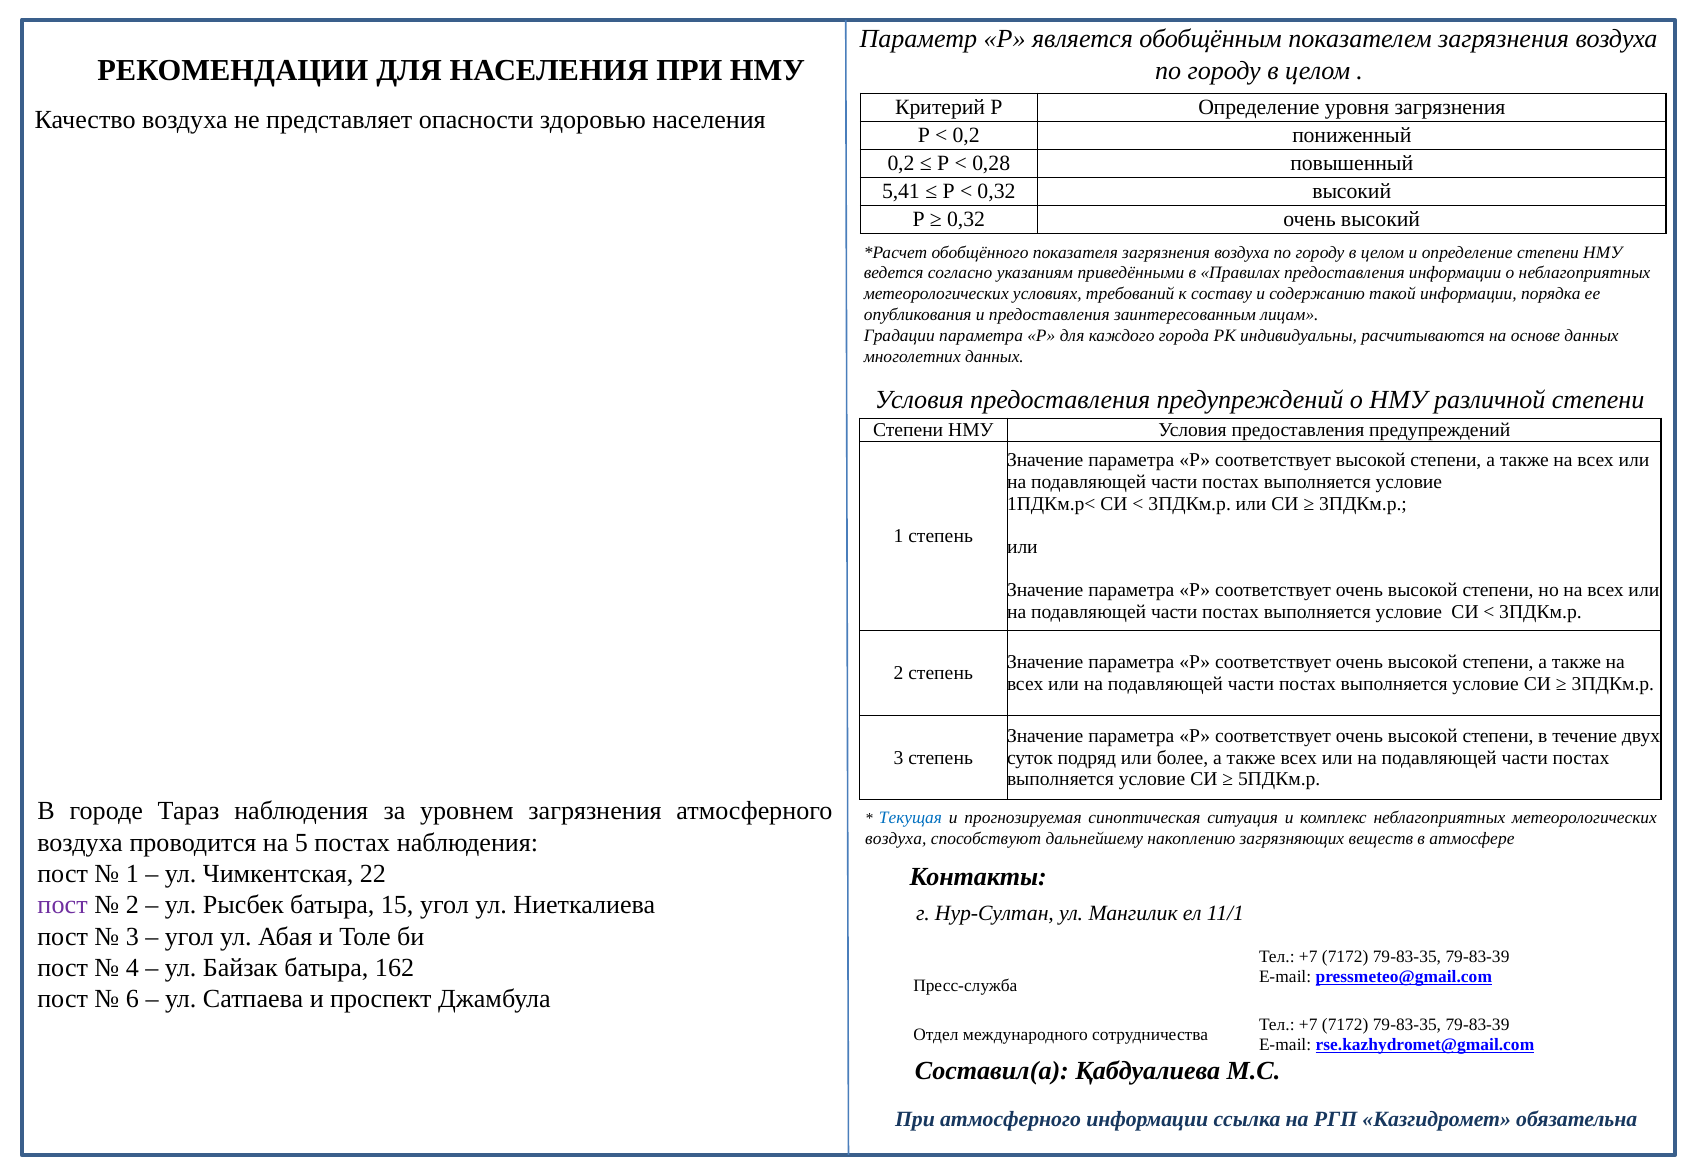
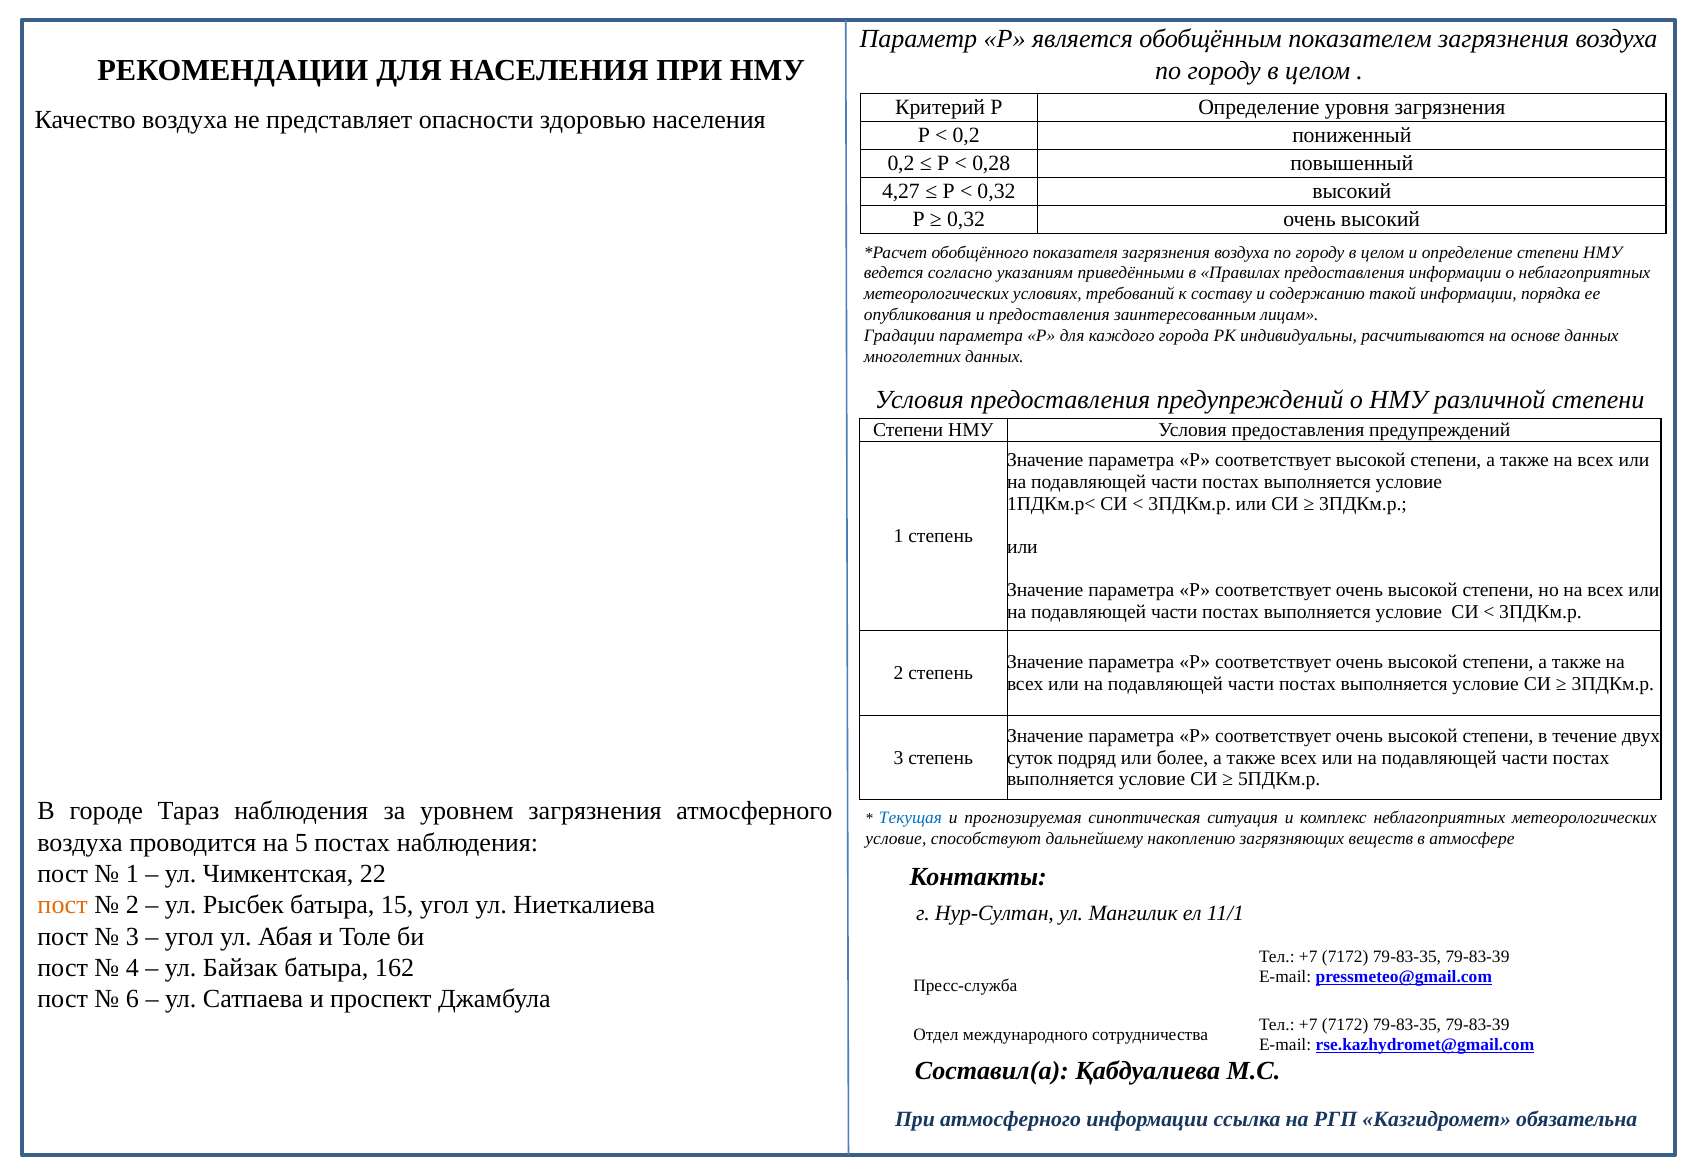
5,41: 5,41 -> 4,27
воздуха at (896, 839): воздуха -> условие
пост at (63, 905) colour: purple -> orange
